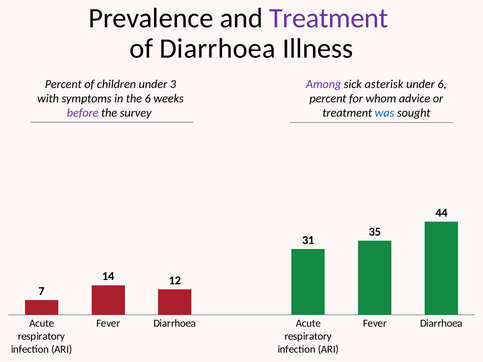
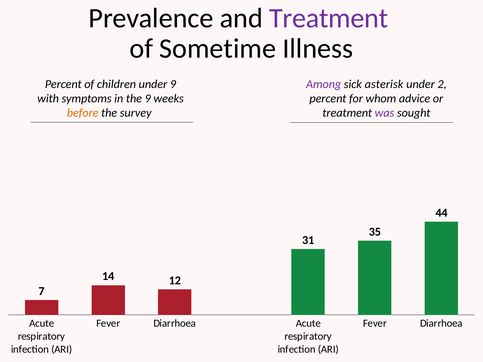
of Diarrhoea: Diarrhoea -> Sometime
under 3: 3 -> 9
under 6: 6 -> 2
the 6: 6 -> 9
before colour: purple -> orange
was colour: blue -> purple
